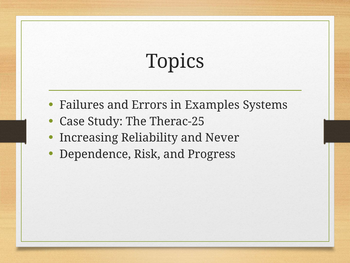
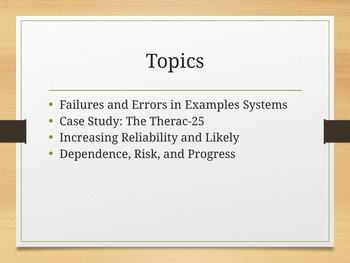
Never: Never -> Likely
